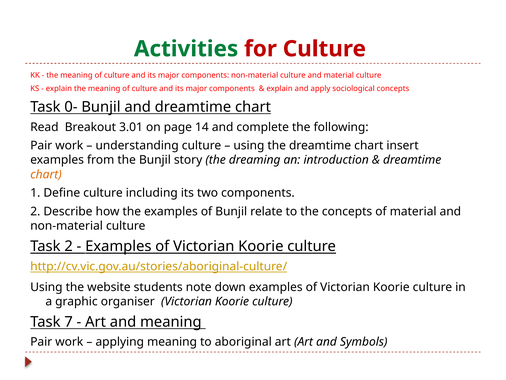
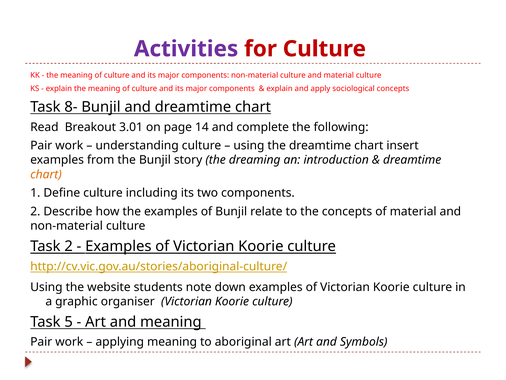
Activities colour: green -> purple
0-: 0- -> 8-
7: 7 -> 5
